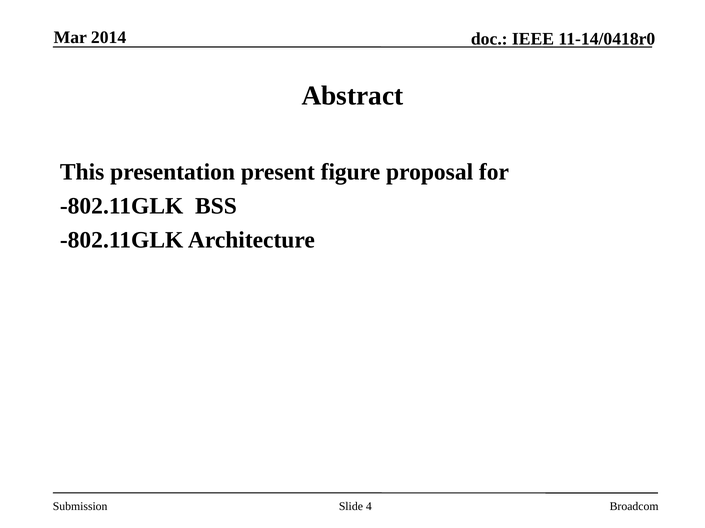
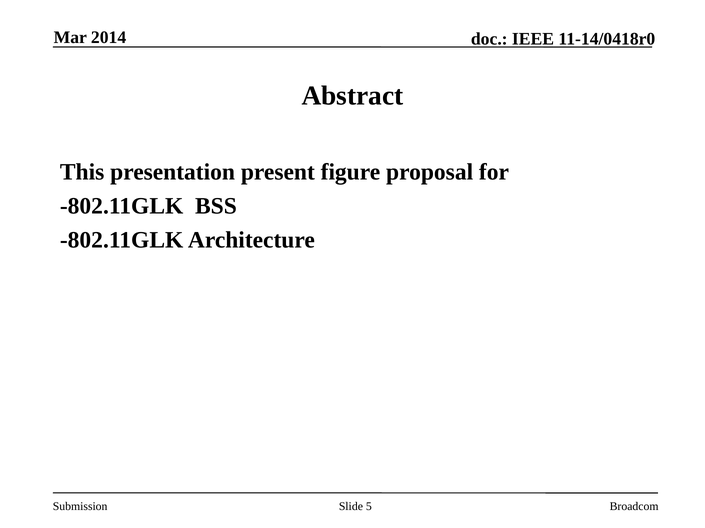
4: 4 -> 5
